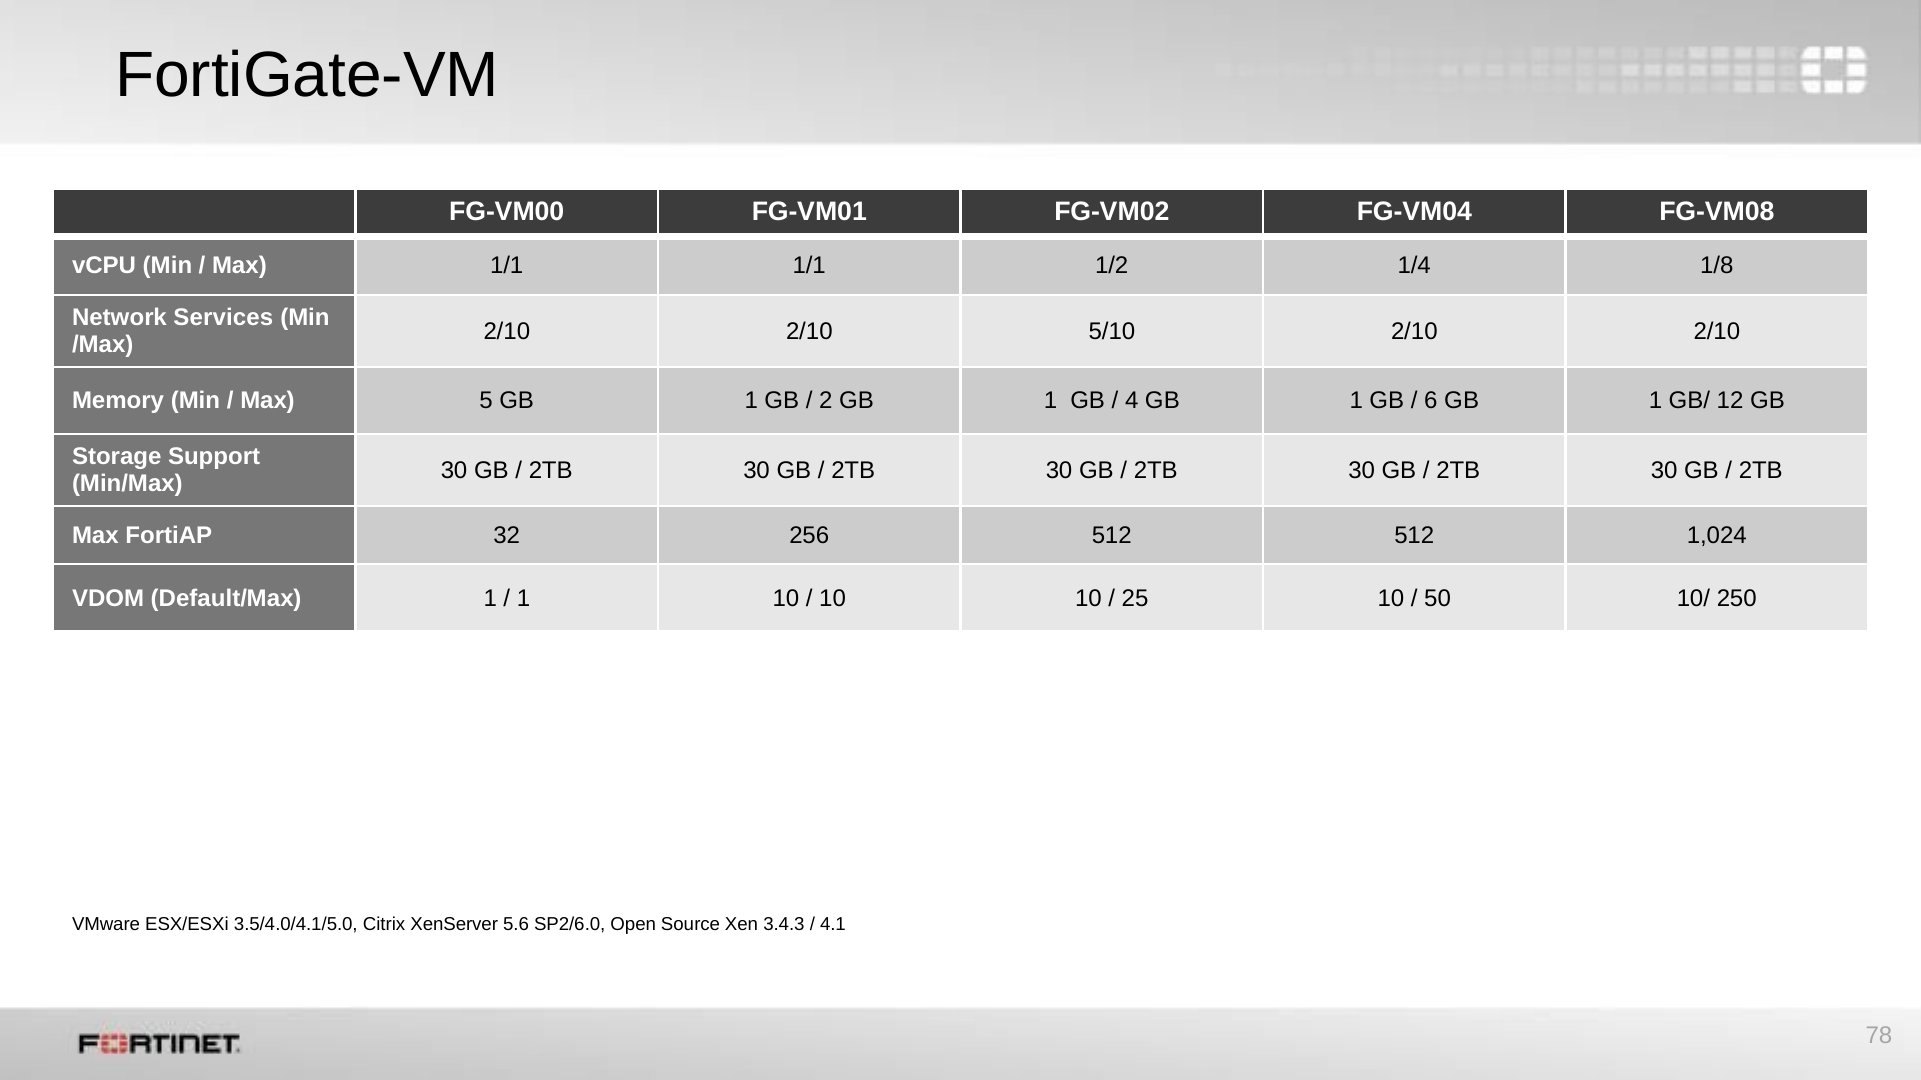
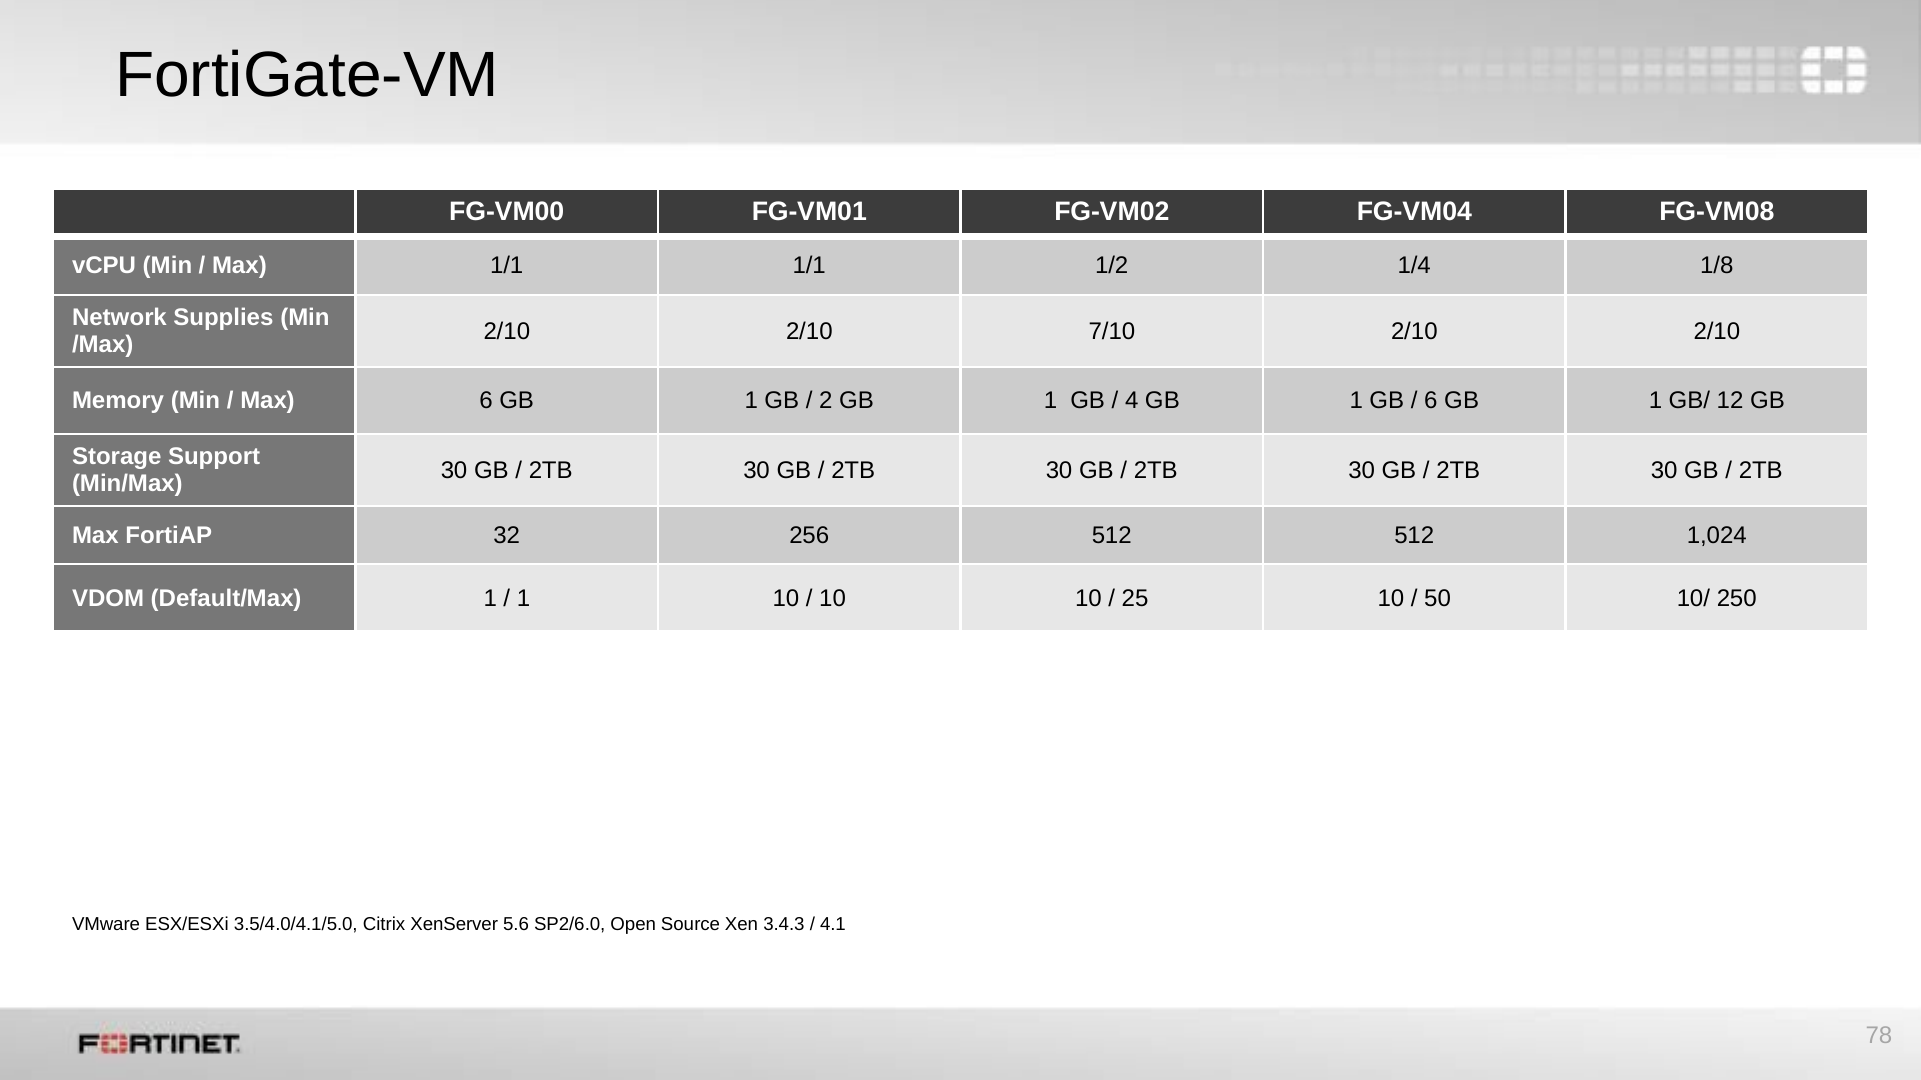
Services: Services -> Supplies
5/10: 5/10 -> 7/10
Max 5: 5 -> 6
